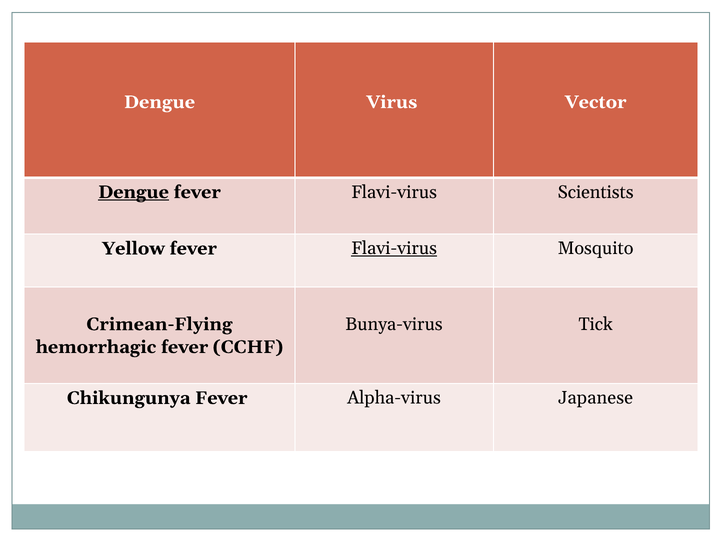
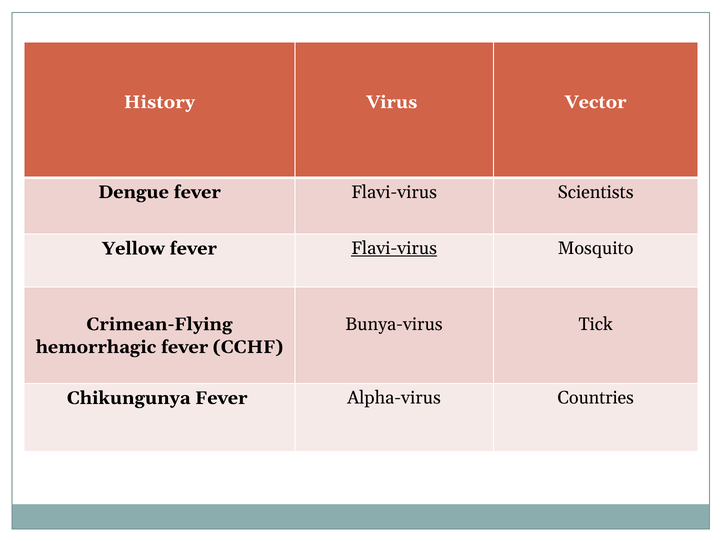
Dengue at (159, 102): Dengue -> History
Dengue at (134, 192) underline: present -> none
Japanese: Japanese -> Countries
